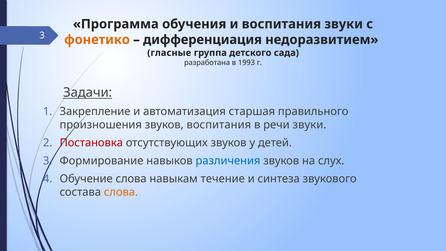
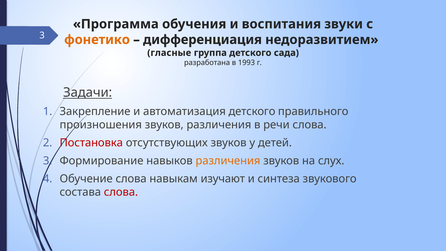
автоматизация старшая: старшая -> детского
звуков воспитания: воспитания -> различения
речи звуки: звуки -> слова
различения at (228, 161) colour: blue -> orange
течение: течение -> изучают
слова at (121, 192) colour: orange -> red
